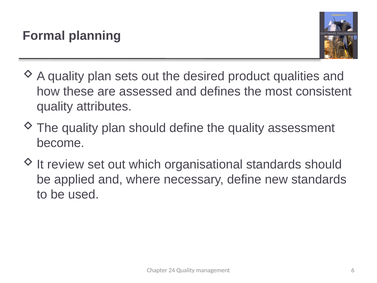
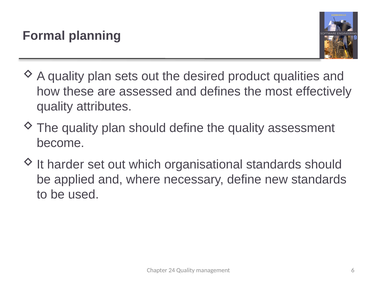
consistent: consistent -> effectively
review: review -> harder
